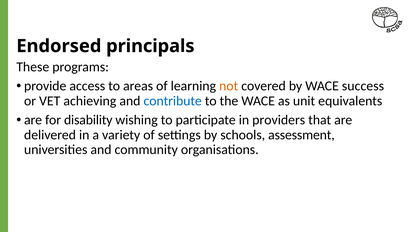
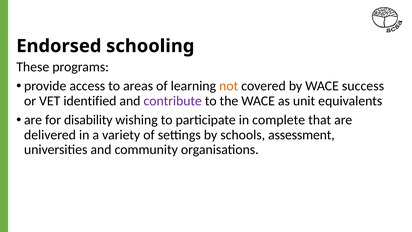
principals: principals -> schooling
achieving: achieving -> identified
contribute colour: blue -> purple
providers: providers -> complete
